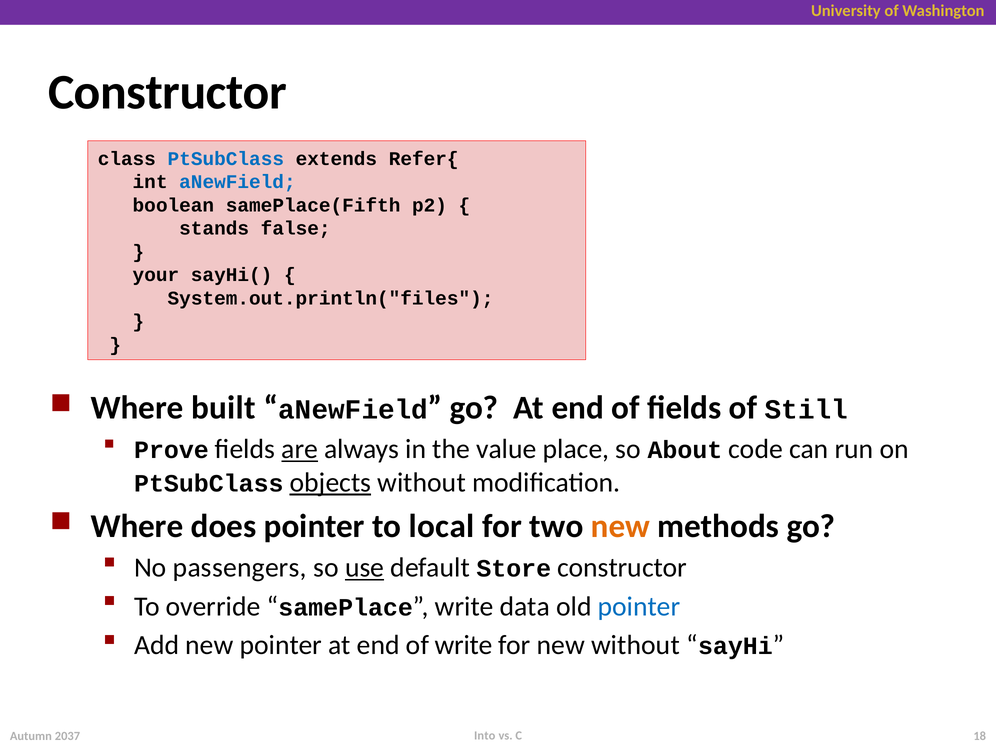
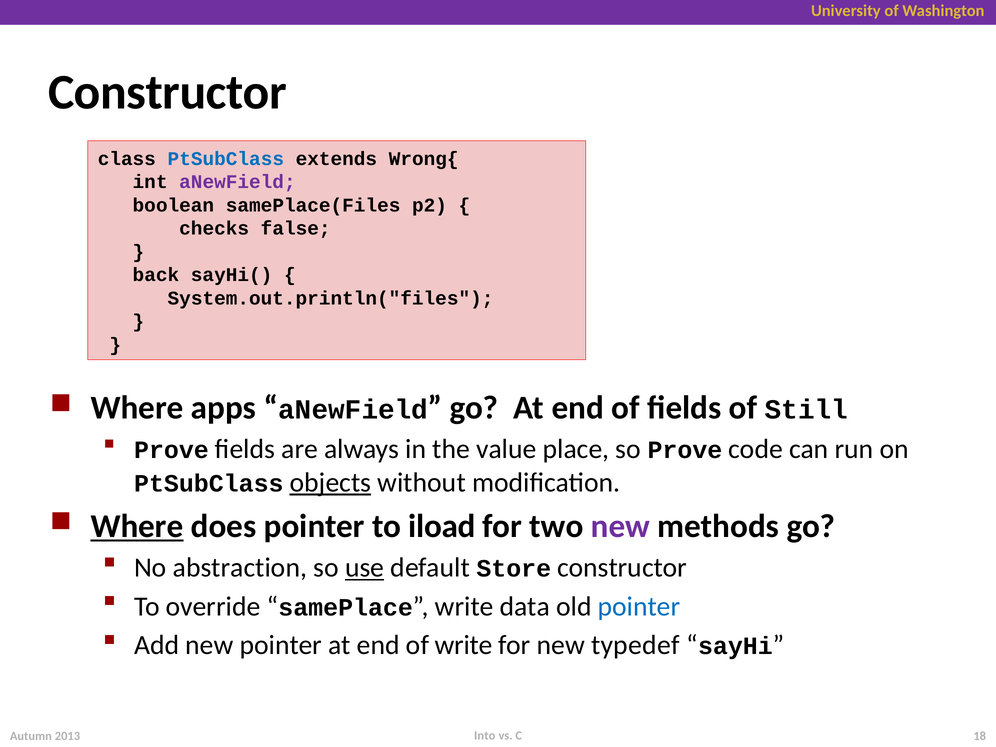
Refer{: Refer{ -> Wrong{
aNewField at (237, 182) colour: blue -> purple
samePlace(Fifth: samePlace(Fifth -> samePlace(Files
stands: stands -> checks
your: your -> back
built: built -> apps
are underline: present -> none
so About: About -> Prove
Where at (137, 526) underline: none -> present
local: local -> iload
new at (620, 526) colour: orange -> purple
passengers: passengers -> abstraction
new without: without -> typedef
2037: 2037 -> 2013
